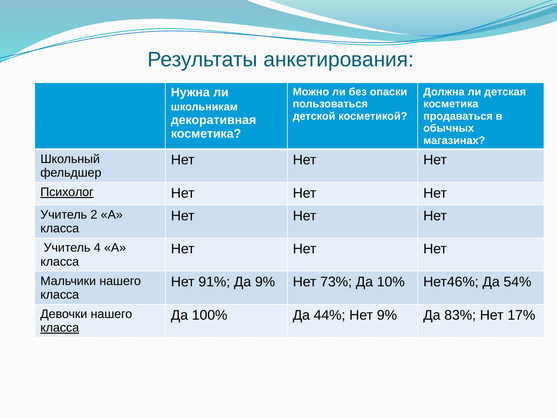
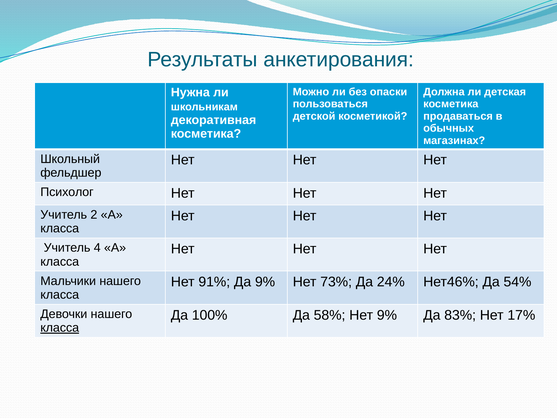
Психолог underline: present -> none
10%: 10% -> 24%
44%: 44% -> 58%
